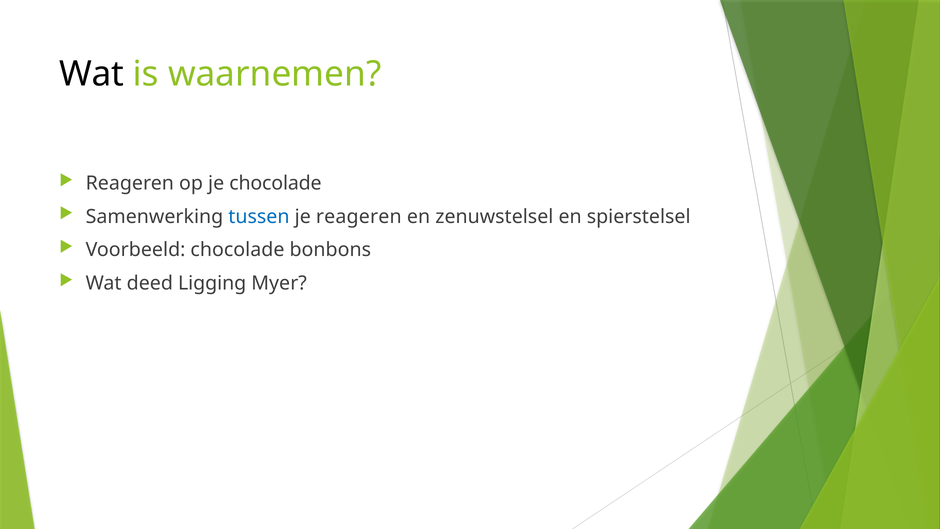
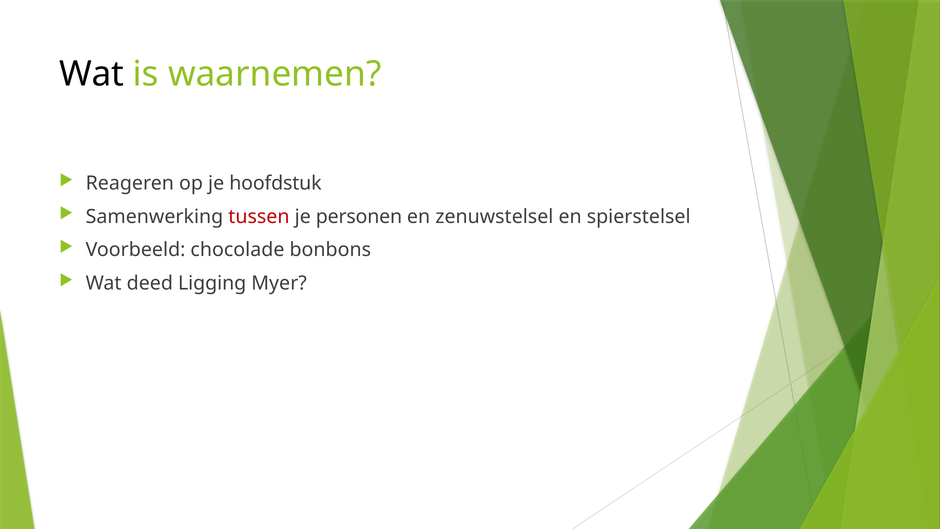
je chocolade: chocolade -> hoofdstuk
tussen colour: blue -> red
je reageren: reageren -> personen
